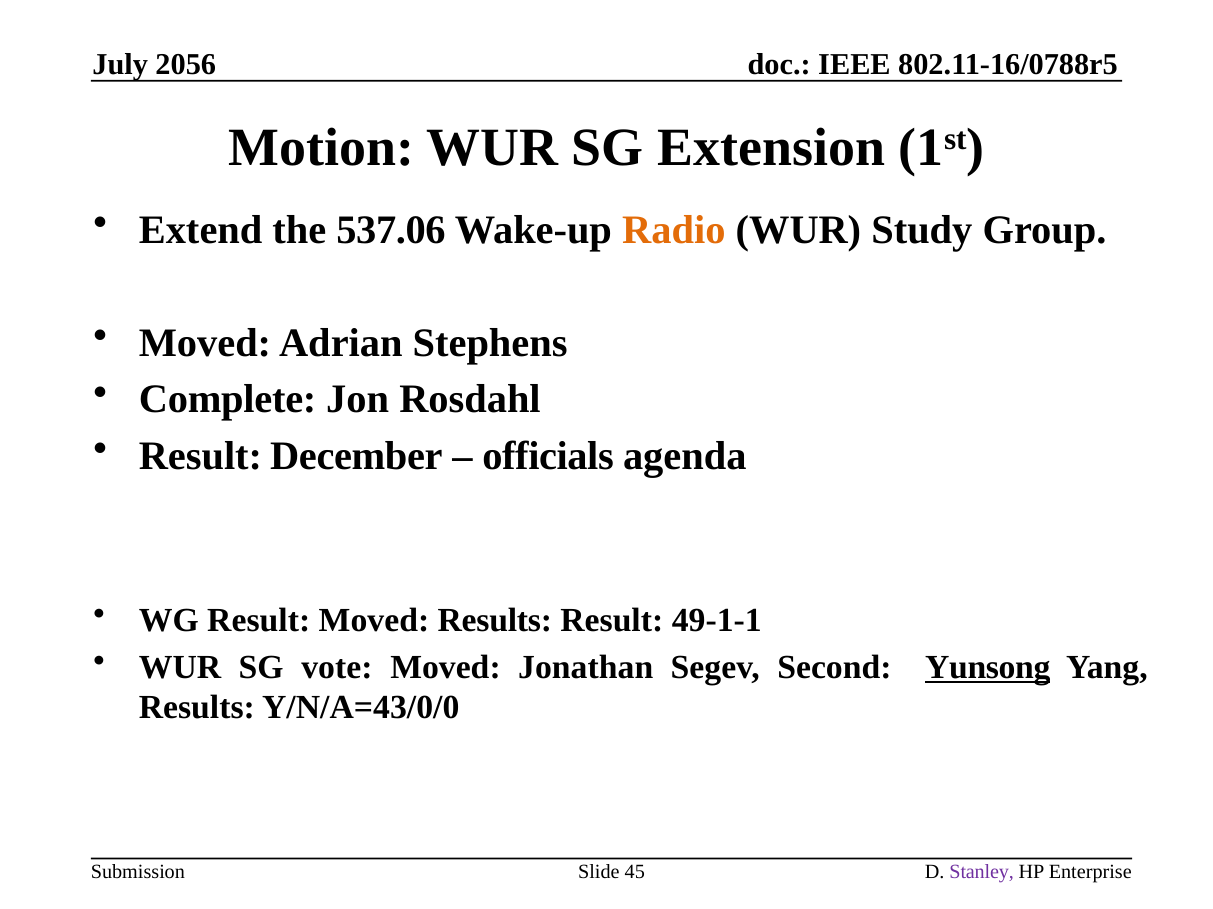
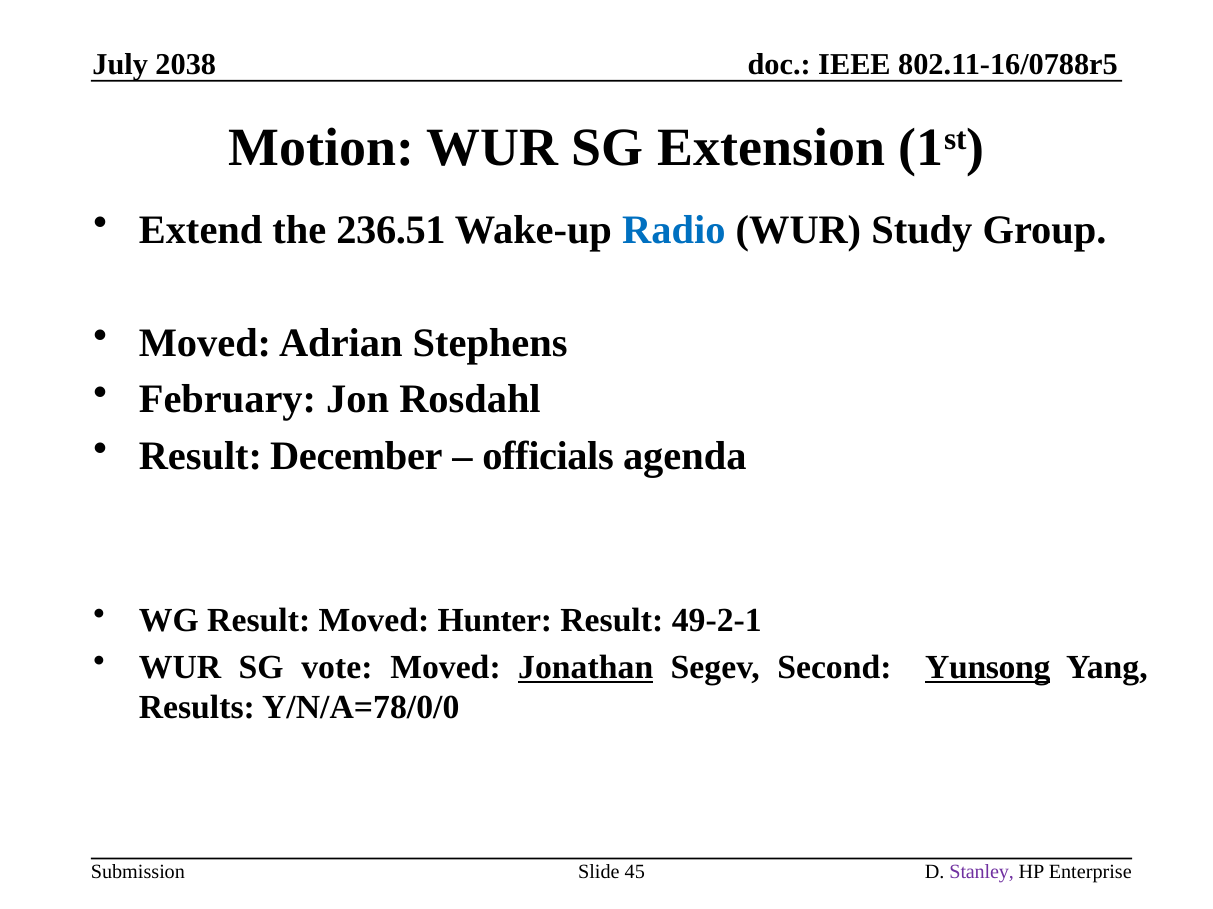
2056: 2056 -> 2038
537.06: 537.06 -> 236.51
Radio colour: orange -> blue
Complete: Complete -> February
Moved Results: Results -> Hunter
49-1-1: 49-1-1 -> 49-2-1
Jonathan underline: none -> present
Y/N/A=43/0/0: Y/N/A=43/0/0 -> Y/N/A=78/0/0
